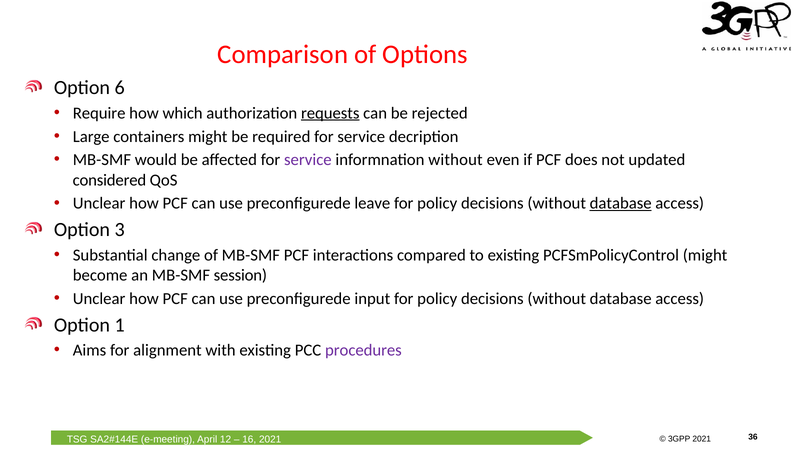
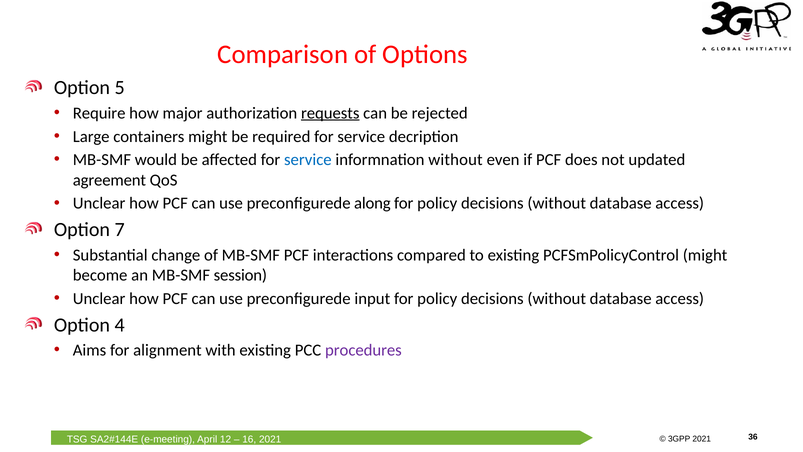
6: 6 -> 5
which: which -> major
service at (308, 160) colour: purple -> blue
considered: considered -> agreement
leave: leave -> along
database at (621, 203) underline: present -> none
3: 3 -> 7
1: 1 -> 4
